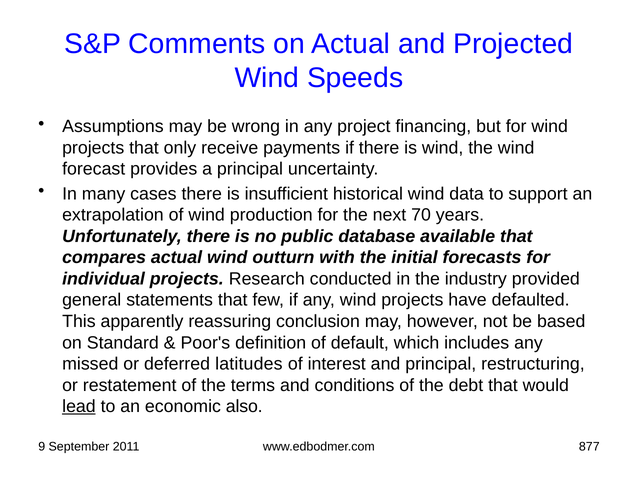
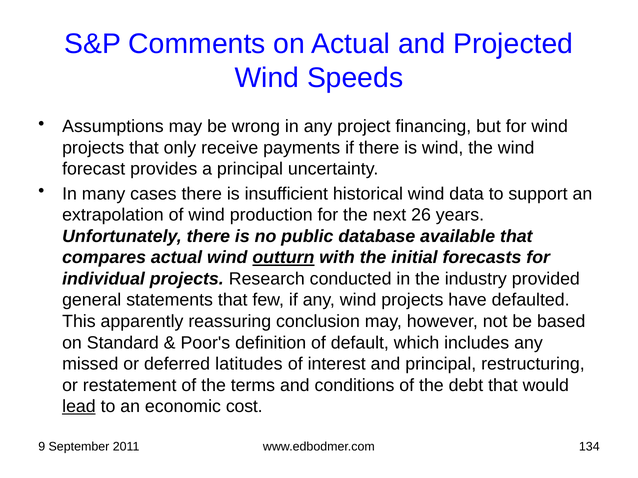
70: 70 -> 26
outturn underline: none -> present
also: also -> cost
877: 877 -> 134
